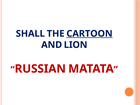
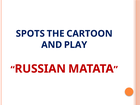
SHALL: SHALL -> SPOTS
CARTOON underline: present -> none
LION: LION -> PLAY
